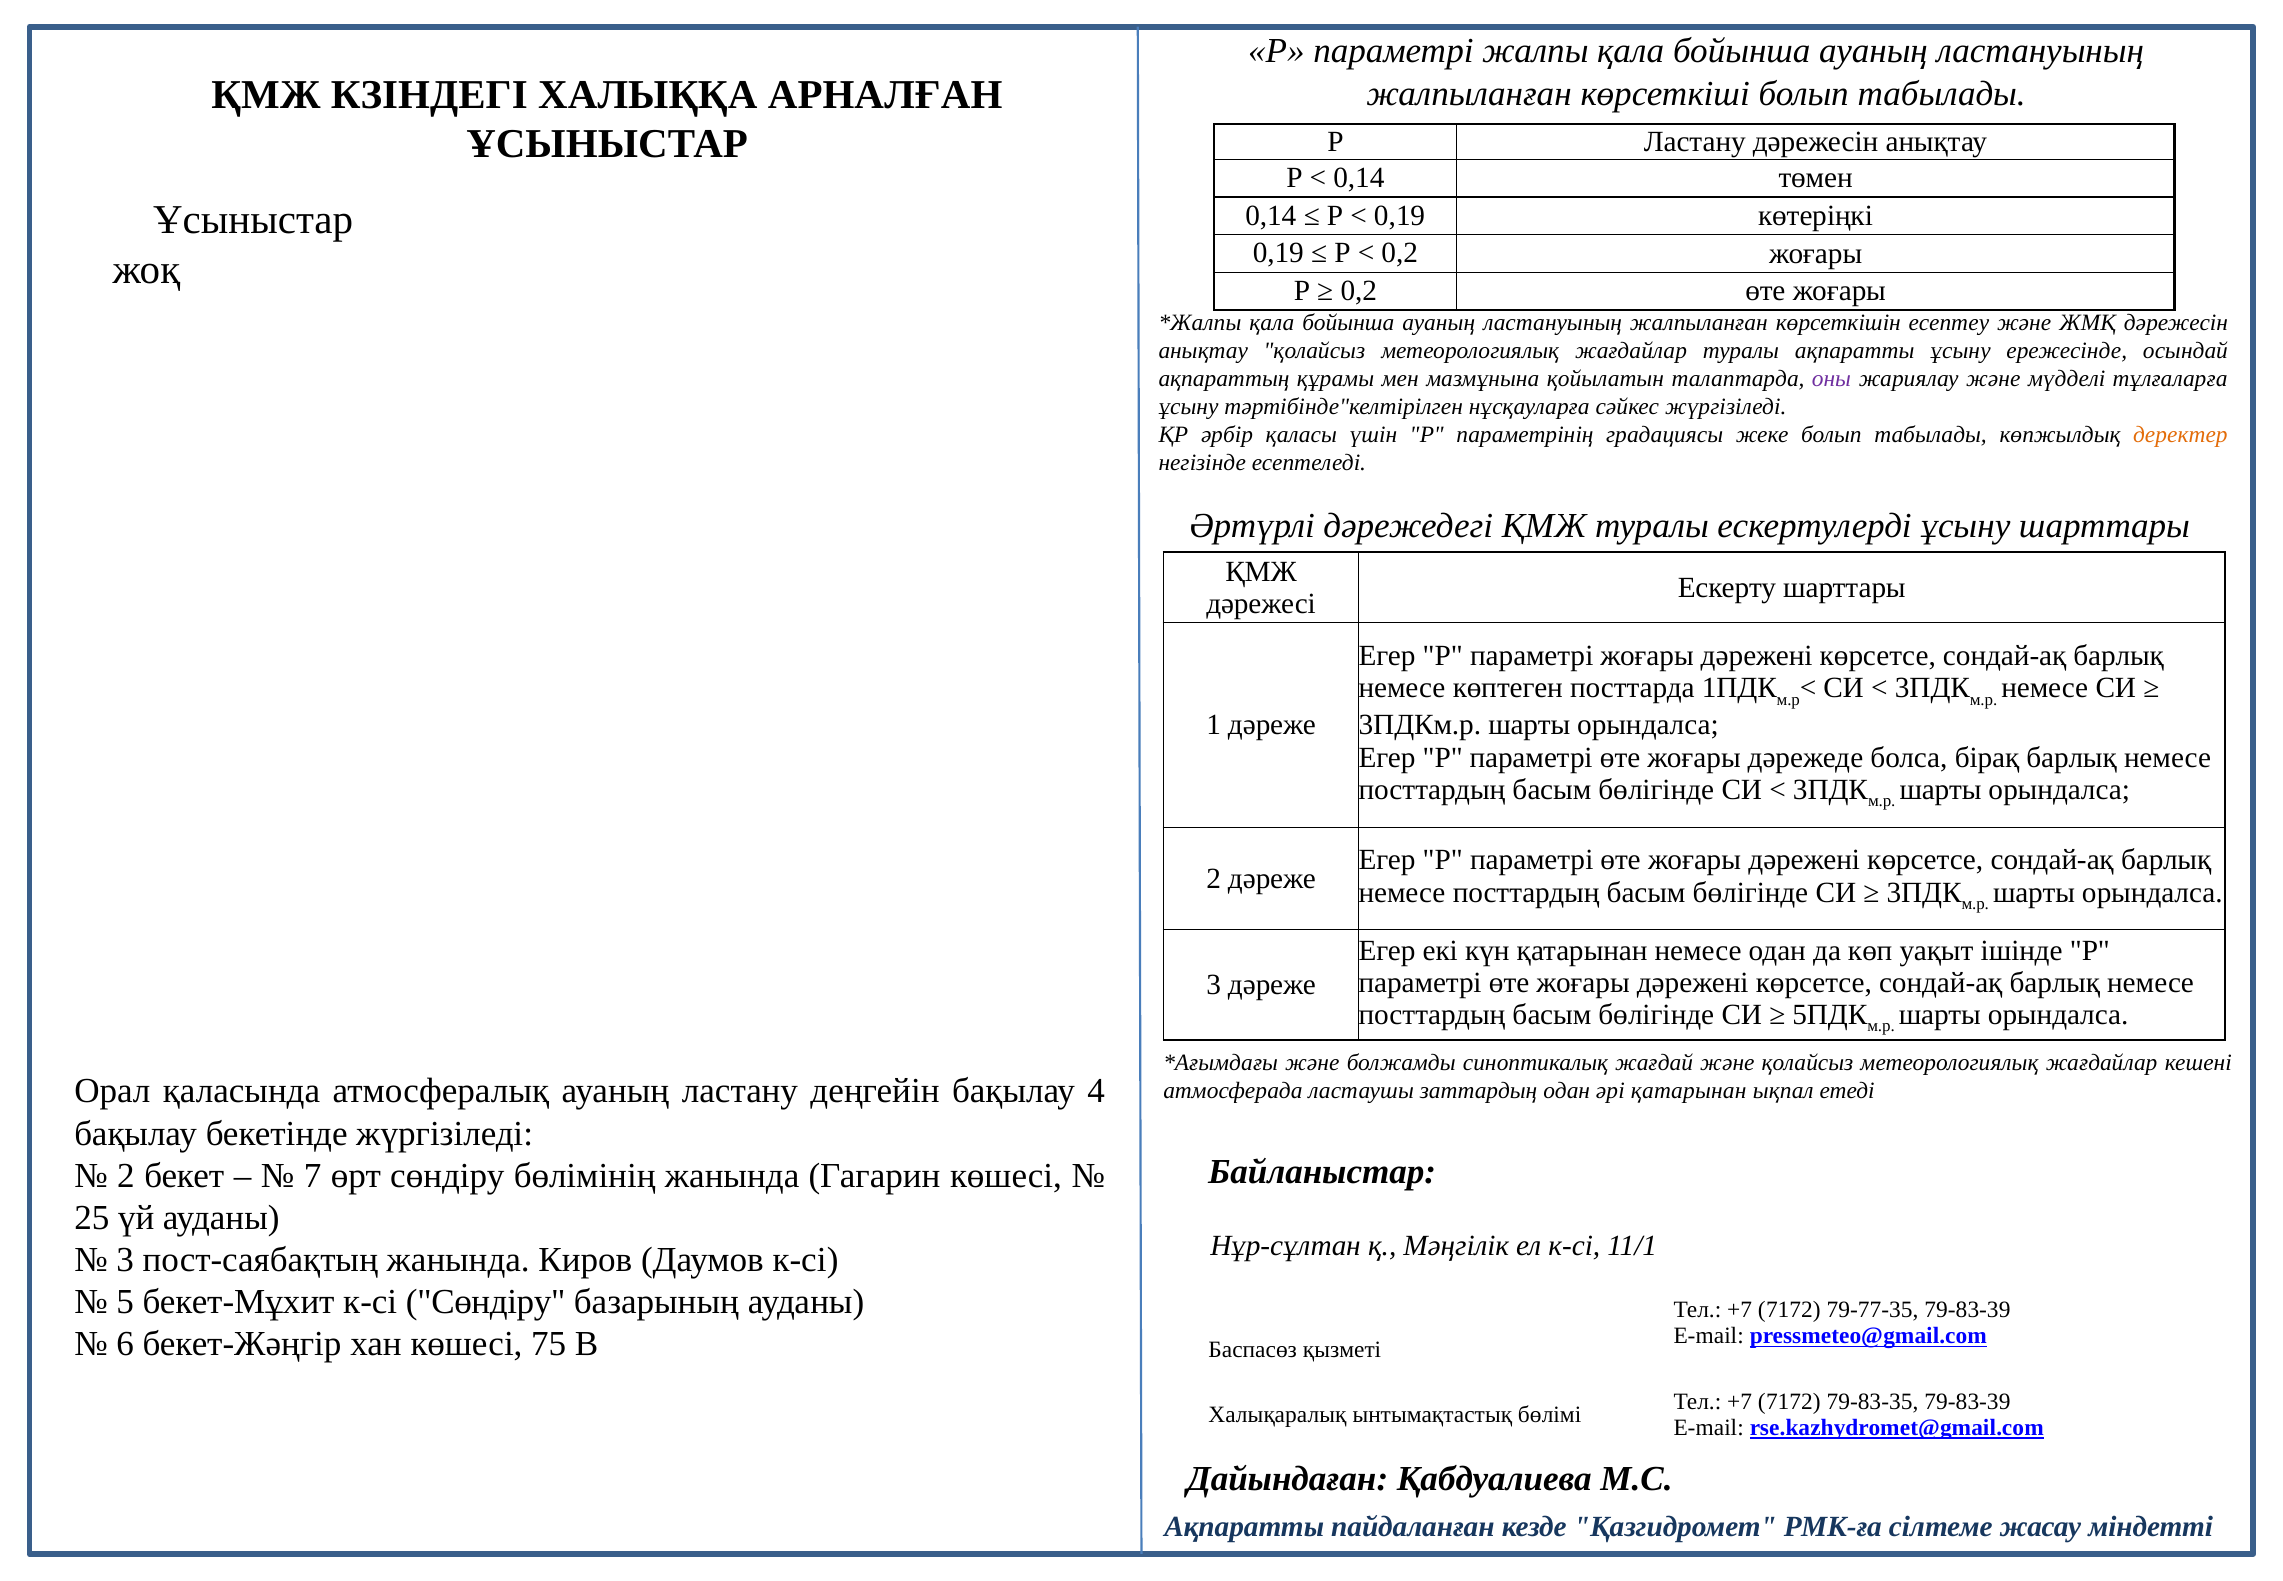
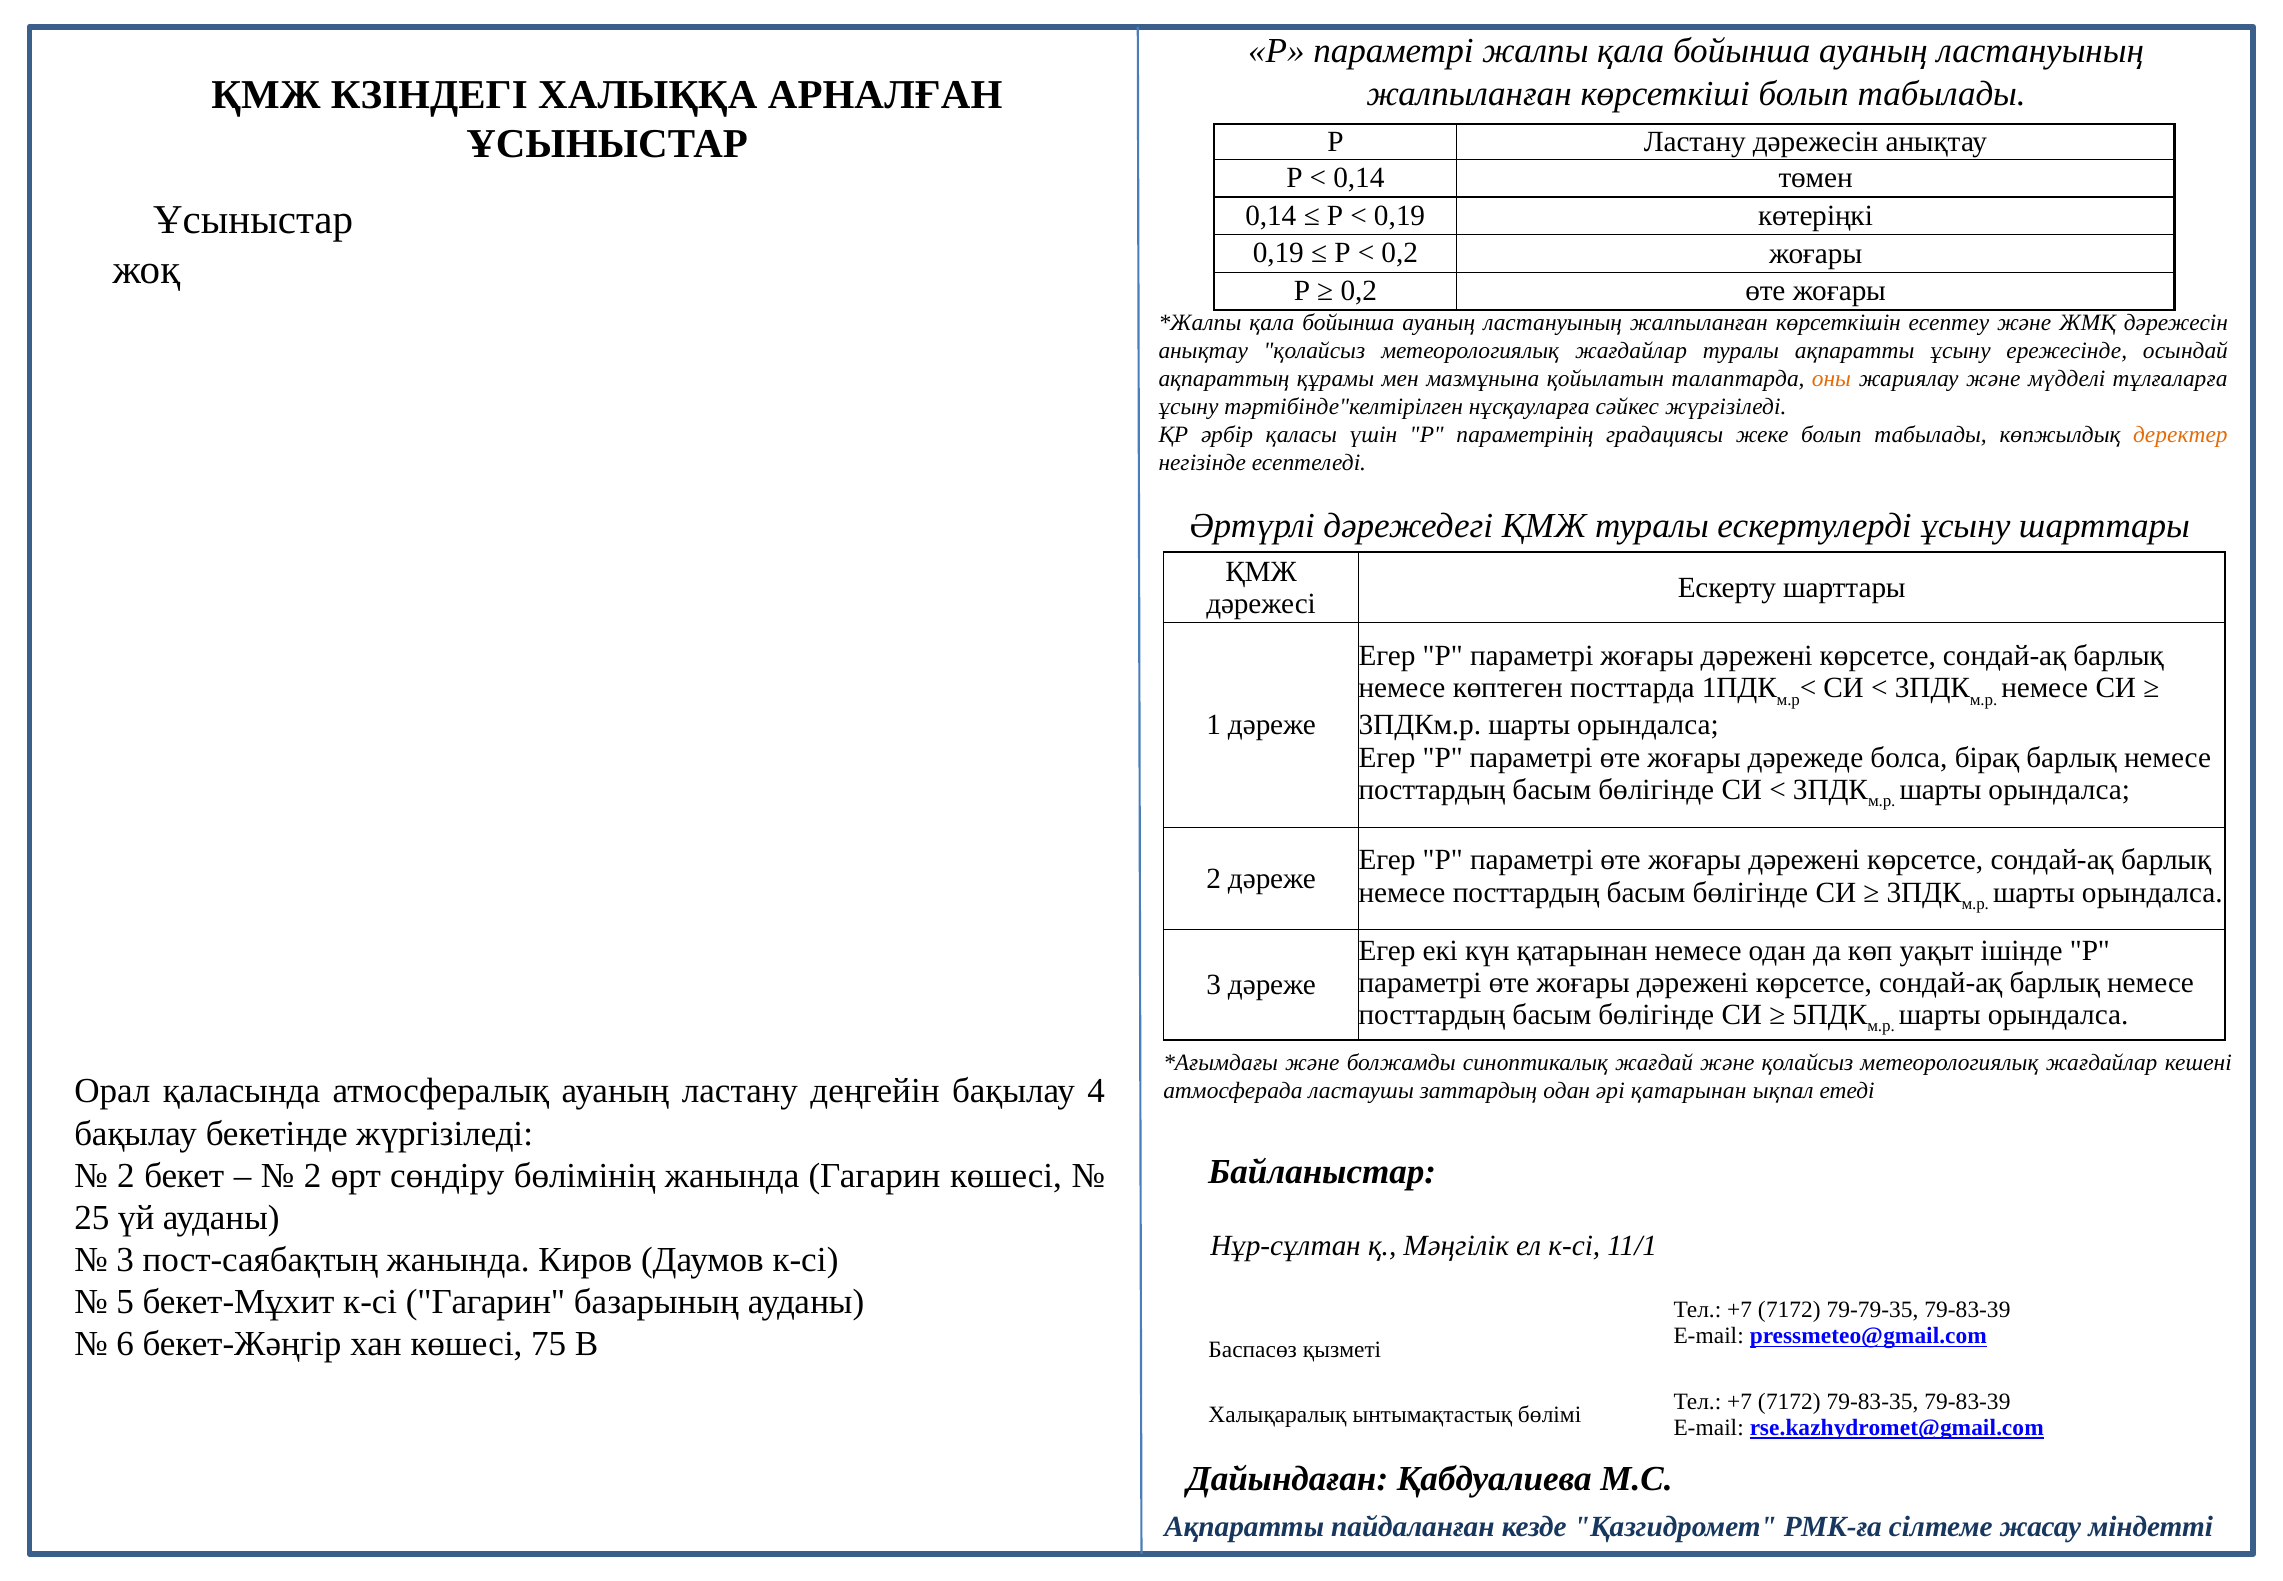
оны colour: purple -> orange
7 at (313, 1175): 7 -> 2
к-сі Сөндіру: Сөндіру -> Гагарин
79-77-35: 79-77-35 -> 79-79-35
